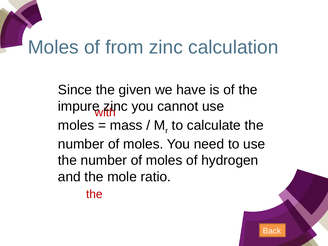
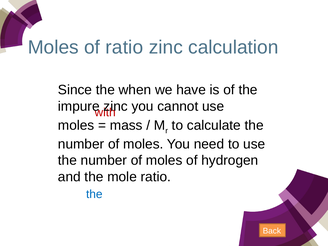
of from: from -> ratio
given: given -> when
the at (94, 194) colour: red -> blue
